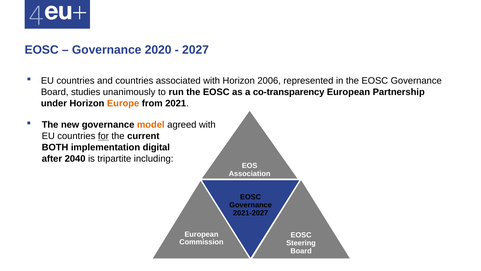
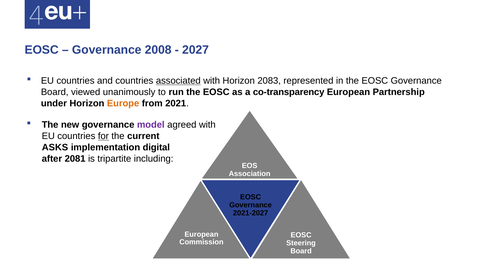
2020: 2020 -> 2008
associated underline: none -> present
2006: 2006 -> 2083
studies: studies -> viewed
model colour: orange -> purple
BOTH: BOTH -> ASKS
2040: 2040 -> 2081
